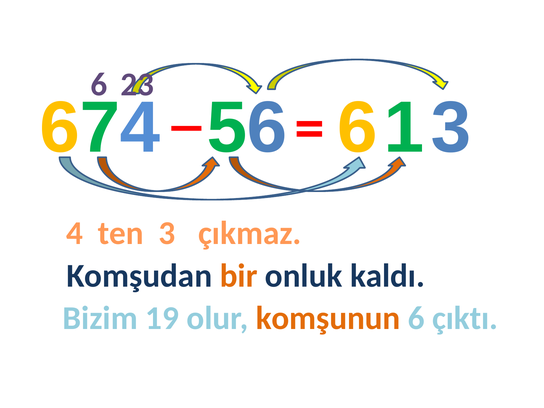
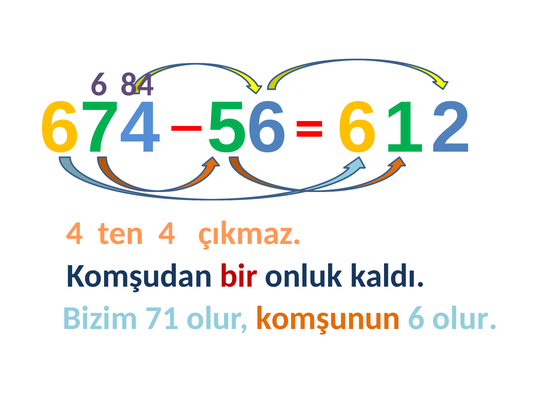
23: 23 -> 84
3 at (451, 128): 3 -> 2
ten 3: 3 -> 4
bir colour: orange -> red
19: 19 -> 71
6 çıktı: çıktı -> olur
